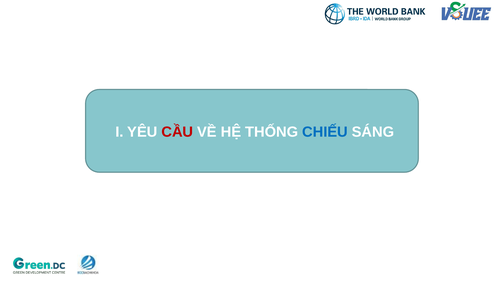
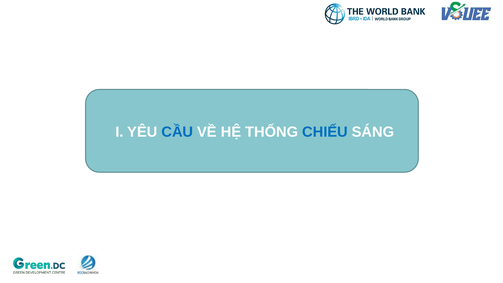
CẦU colour: red -> blue
